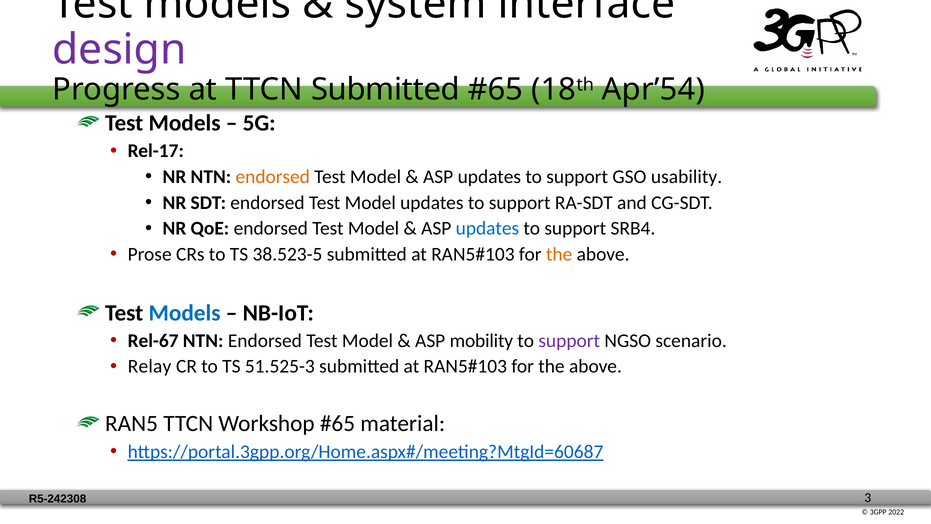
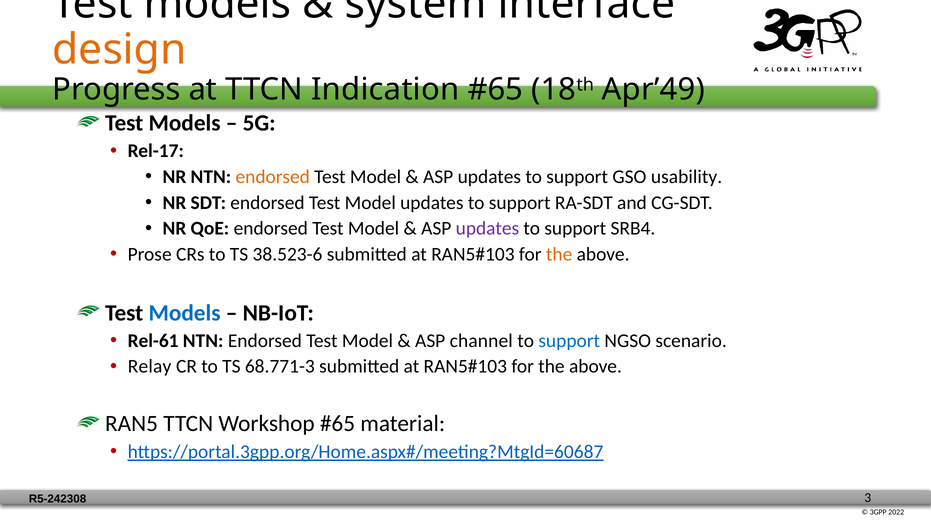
design colour: purple -> orange
TTCN Submitted: Submitted -> Indication
Apr’54: Apr’54 -> Apr’49
updates at (487, 228) colour: blue -> purple
38.523-5: 38.523-5 -> 38.523-6
Rel-67: Rel-67 -> Rel-61
mobility: mobility -> channel
support at (569, 341) colour: purple -> blue
51.525-3: 51.525-3 -> 68.771-3
